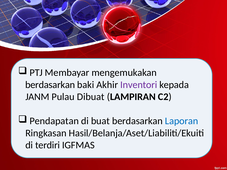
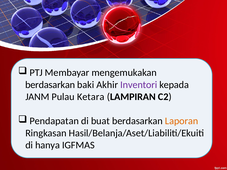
Dibuat: Dibuat -> Ketara
Laporan colour: blue -> orange
terdiri: terdiri -> hanya
